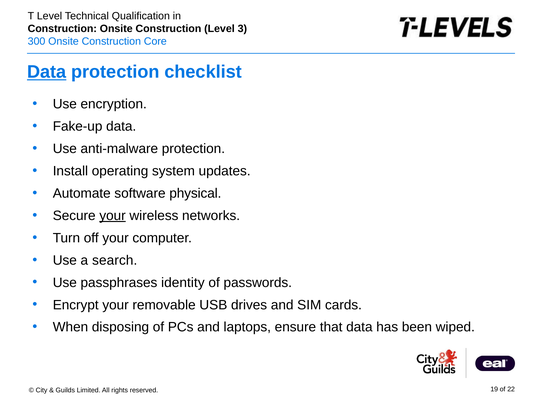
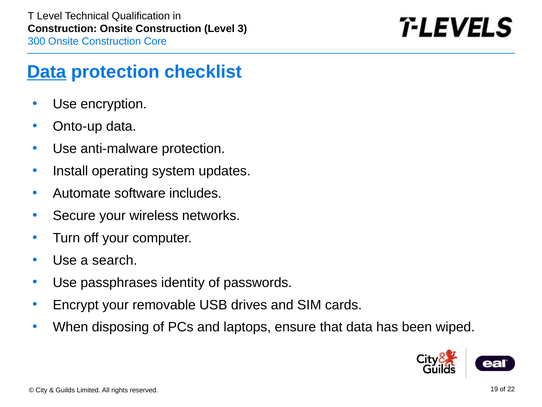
Fake-up: Fake-up -> Onto-up
physical: physical -> includes
your at (113, 215) underline: present -> none
